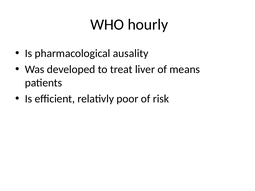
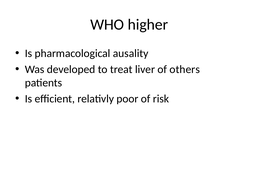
hourly: hourly -> higher
means: means -> others
